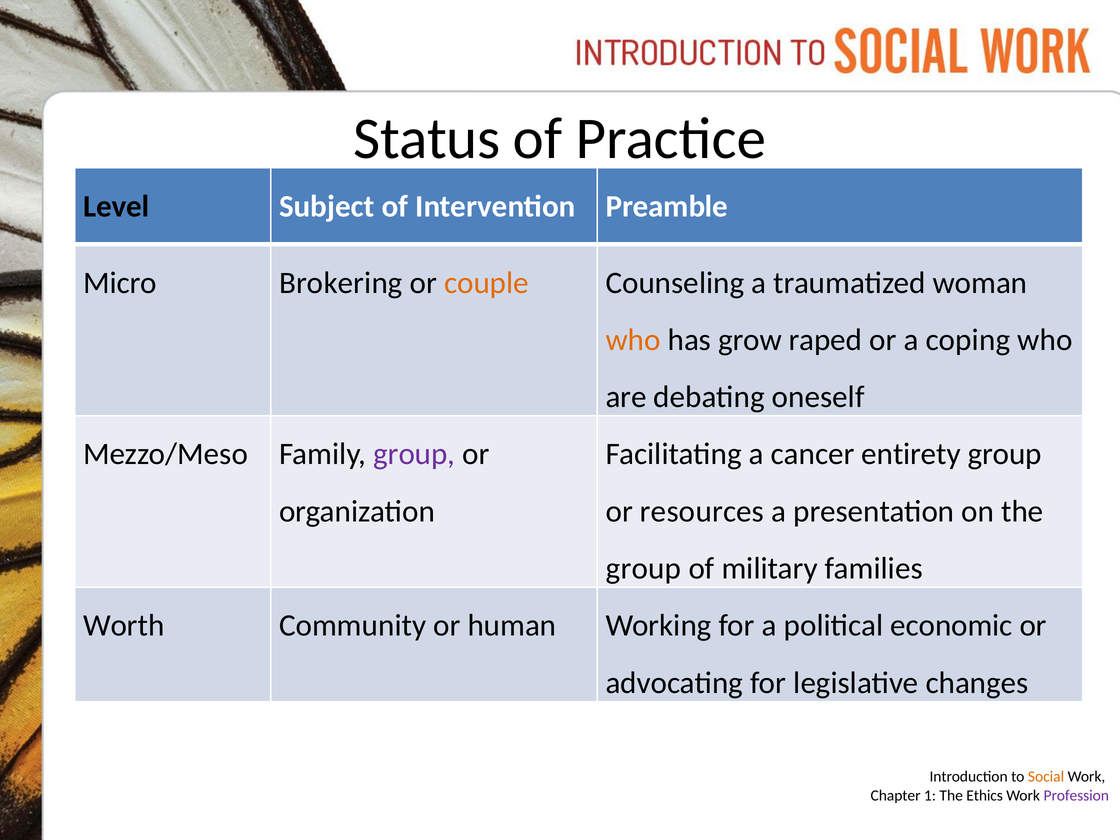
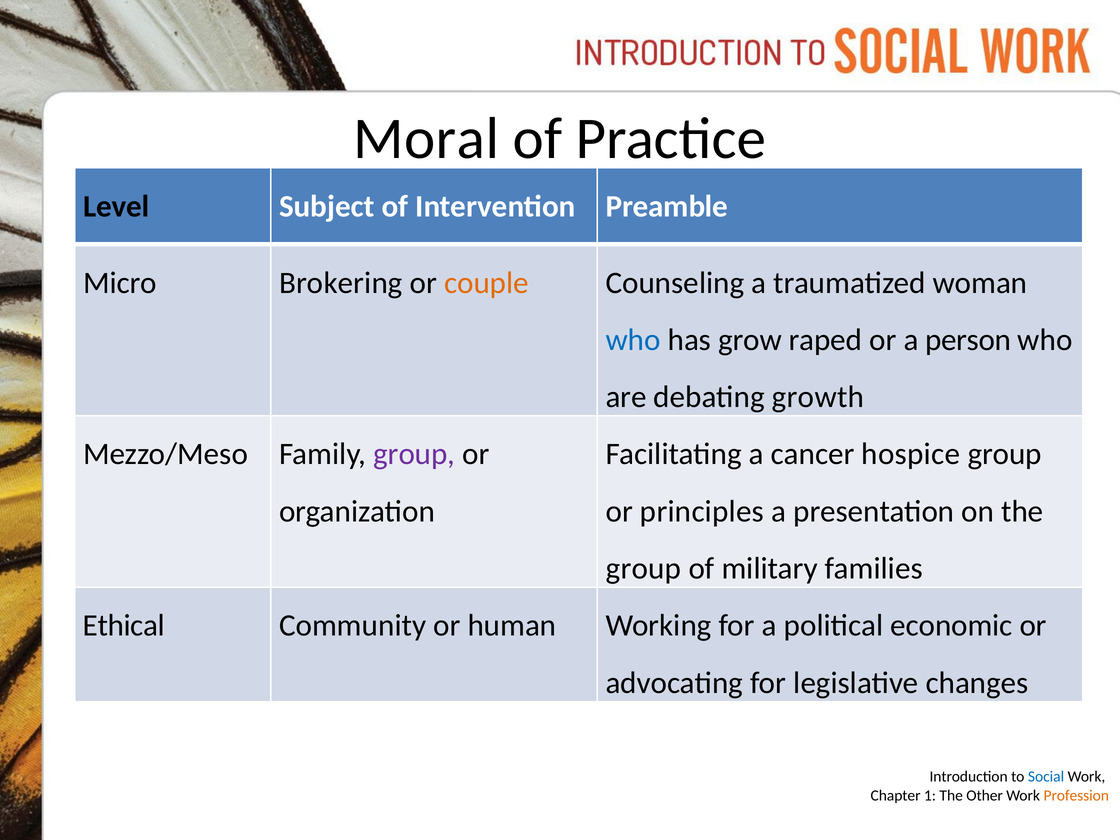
Status: Status -> Moral
who at (633, 340) colour: orange -> blue
coping: coping -> person
oneself: oneself -> growth
entirety: entirety -> hospice
resources: resources -> principles
Worth: Worth -> Ethical
Social colour: orange -> blue
Ethics: Ethics -> Other
Profession colour: purple -> orange
